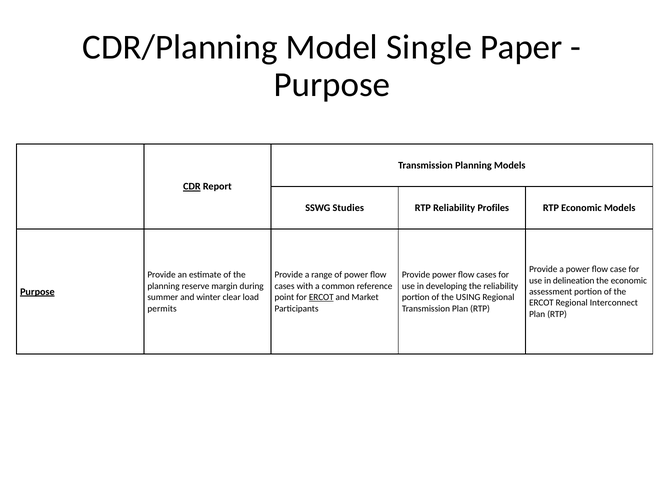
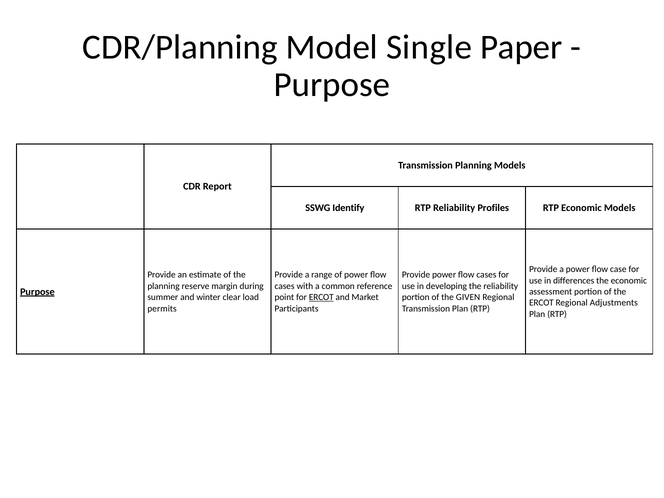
CDR underline: present -> none
Studies: Studies -> Identify
delineation: delineation -> differences
USING: USING -> GIVEN
Interconnect: Interconnect -> Adjustments
